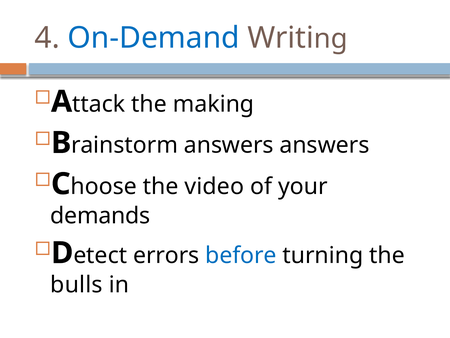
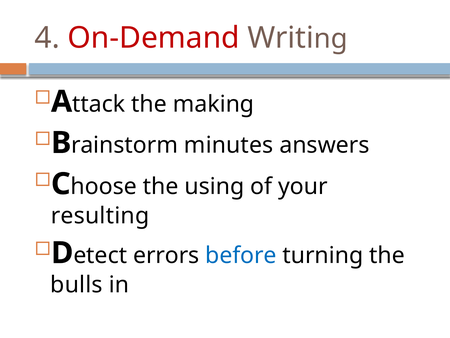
On-Demand colour: blue -> red
Brainstorm answers: answers -> minutes
video: video -> using
demands: demands -> resulting
